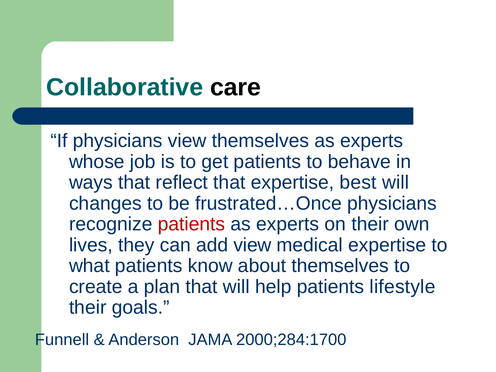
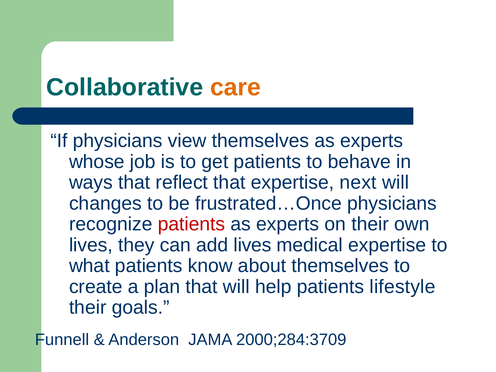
care colour: black -> orange
best: best -> next
add view: view -> lives
2000;284:1700: 2000;284:1700 -> 2000;284:3709
